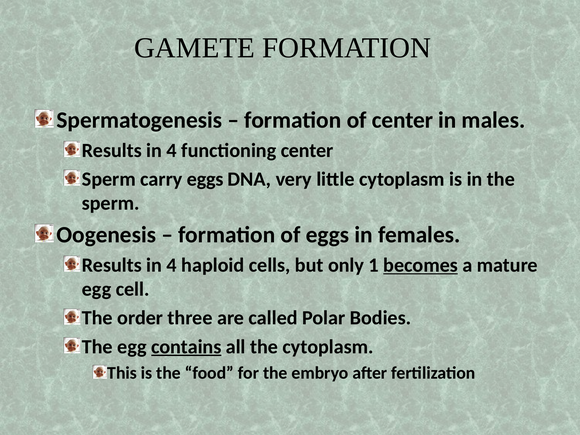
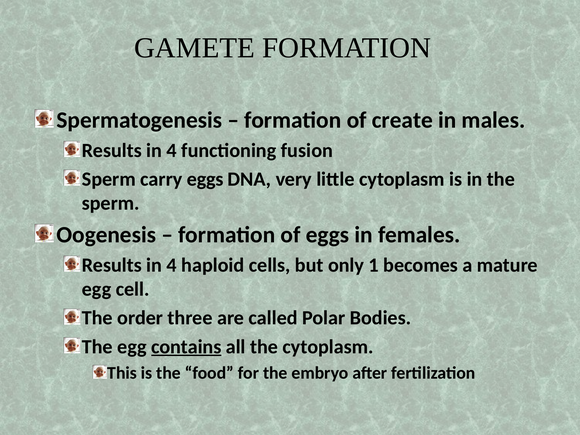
of center: center -> create
functioning center: center -> fusion
becomes underline: present -> none
